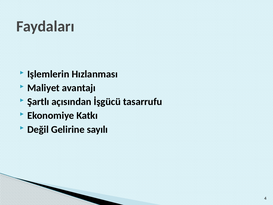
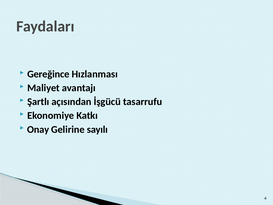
Işlemlerin: Işlemlerin -> Gereğince
Değil: Değil -> Onay
